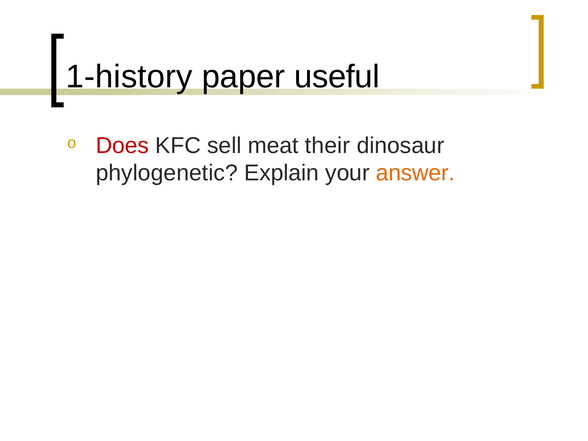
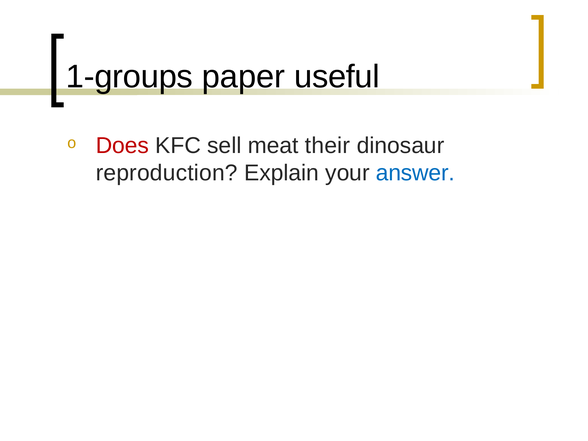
1-history: 1-history -> 1-groups
phylogenetic: phylogenetic -> reproduction
answer colour: orange -> blue
